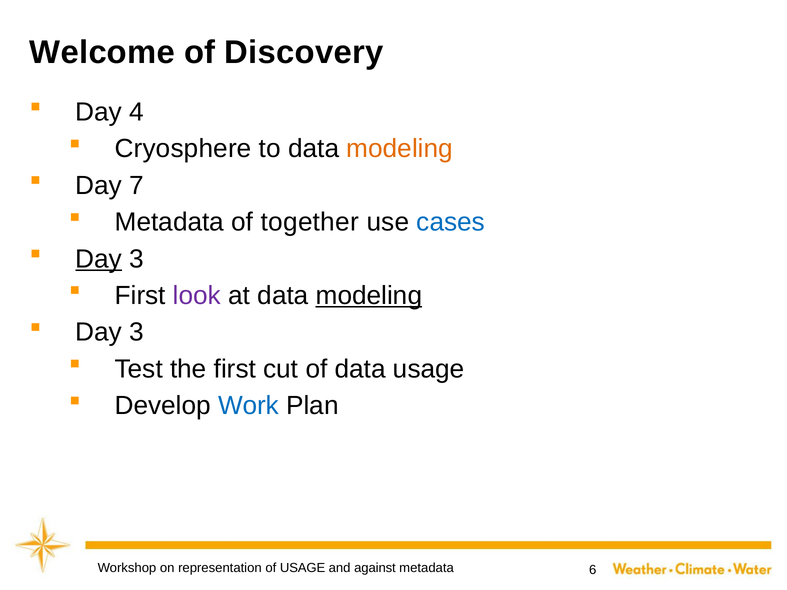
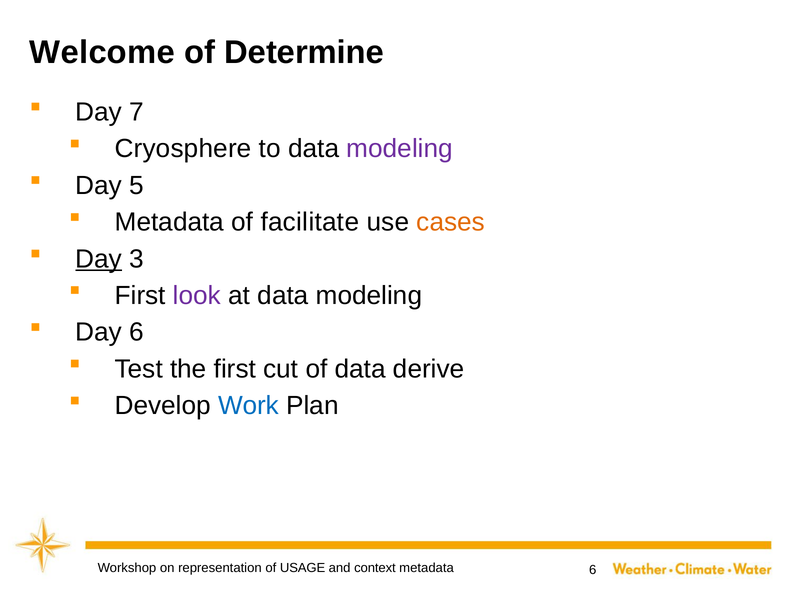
Discovery: Discovery -> Determine
4: 4 -> 7
modeling at (400, 149) colour: orange -> purple
7: 7 -> 5
together: together -> facilitate
cases colour: blue -> orange
modeling at (369, 296) underline: present -> none
3 at (137, 332): 3 -> 6
data usage: usage -> derive
against: against -> context
